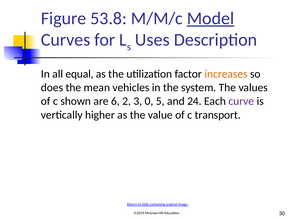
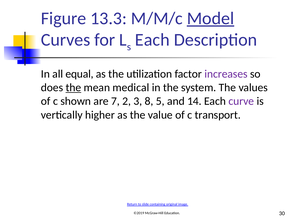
53.8: 53.8 -> 13.3
Uses at (152, 40): Uses -> Each
increases colour: orange -> purple
the at (73, 88) underline: none -> present
vehicles: vehicles -> medical
6: 6 -> 7
0: 0 -> 8
24: 24 -> 14
